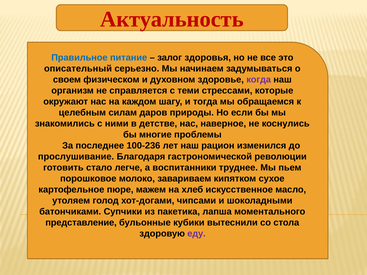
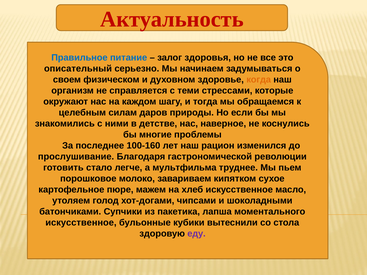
когда colour: purple -> orange
100-236: 100-236 -> 100-160
воспитанники: воспитанники -> мультфильма
представление at (81, 223): представление -> искусственное
